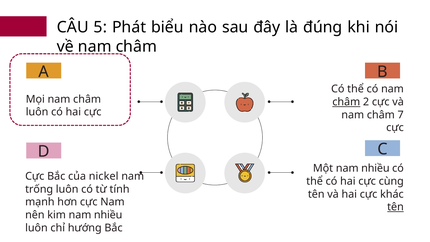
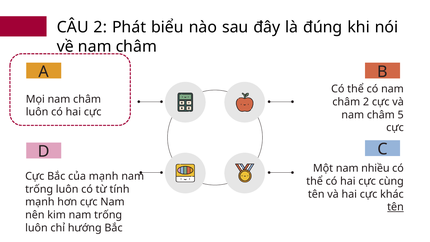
CÂU 5: 5 -> 2
châm at (346, 102) underline: present -> none
7: 7 -> 5
của nickel: nickel -> mạnh
kim nam nhiều: nhiều -> trống
